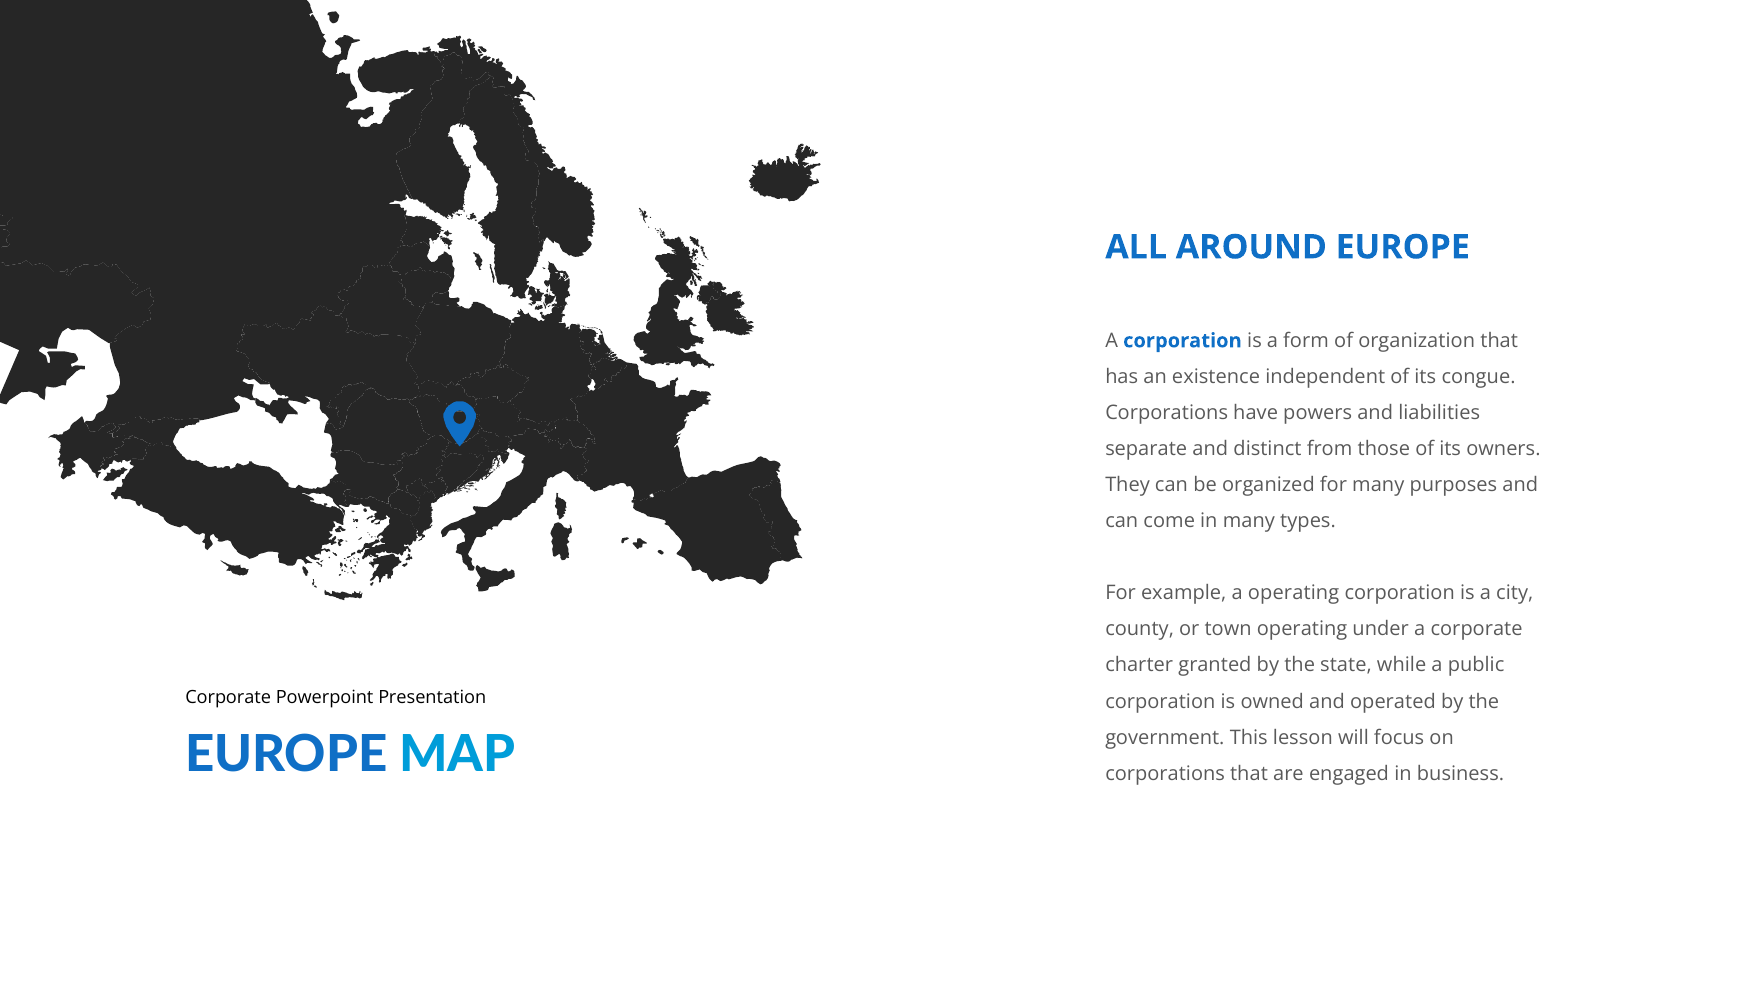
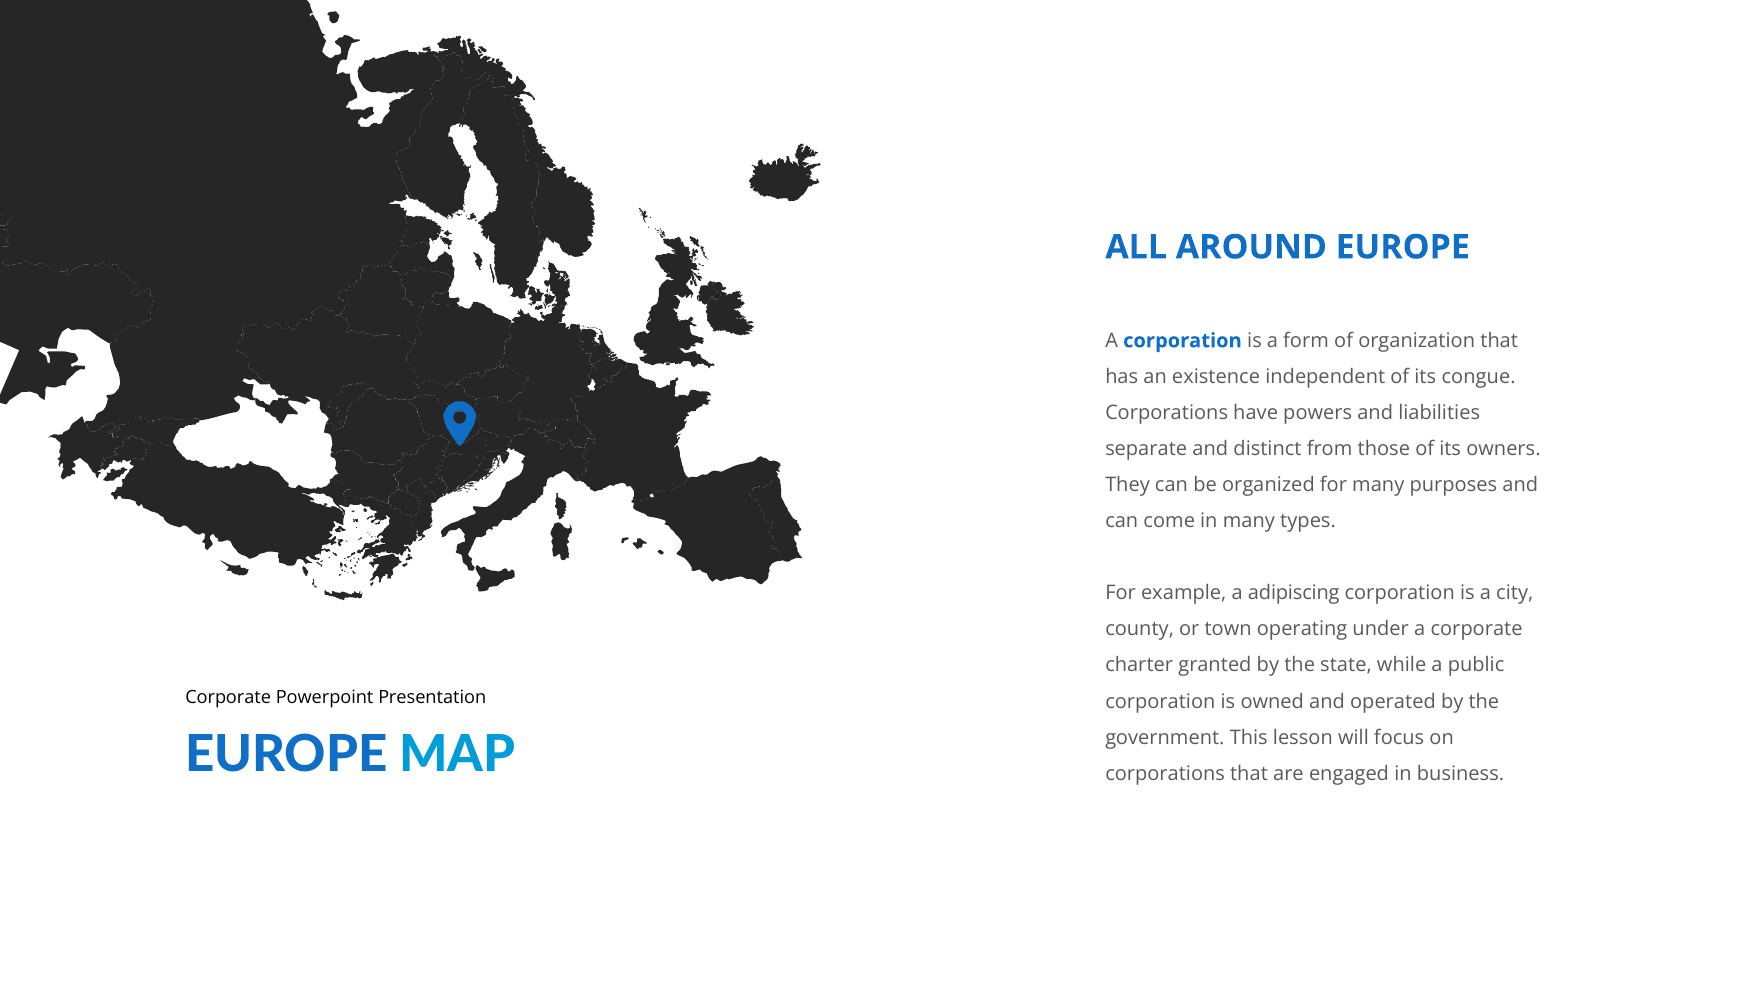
a operating: operating -> adipiscing
